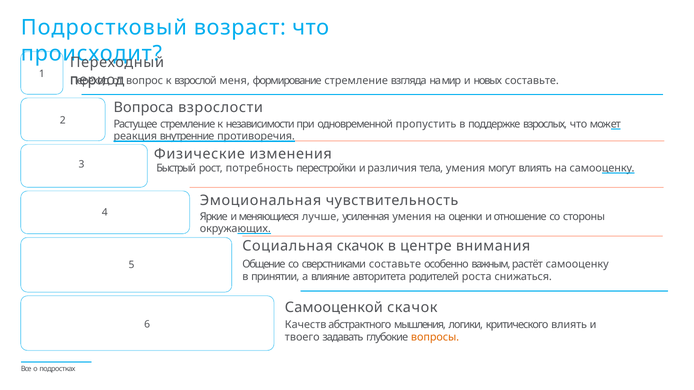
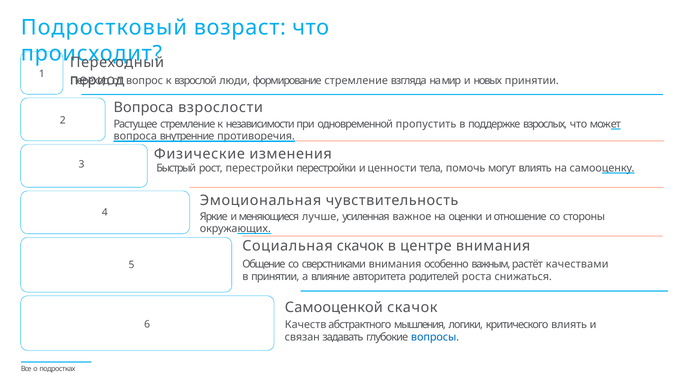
меня: меня -> люди
новых составьте: составьте -> принятии
реакция at (135, 136): реакция -> вопроса
рост потребность: потребность -> перестройки
различия: различия -> ценности
тела умения: умения -> помочь
усиленная умения: умения -> важное
сверстниками составьте: составьте -> внимания
растёт самооценку: самооценку -> качествами
твоего: твоего -> связан
вопросы colour: orange -> blue
